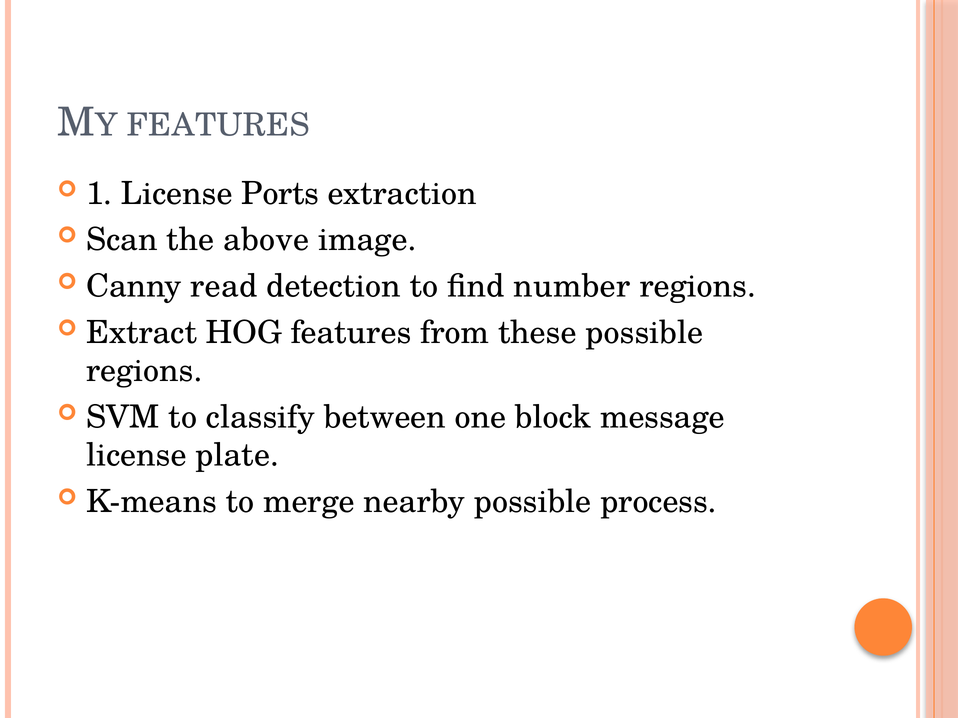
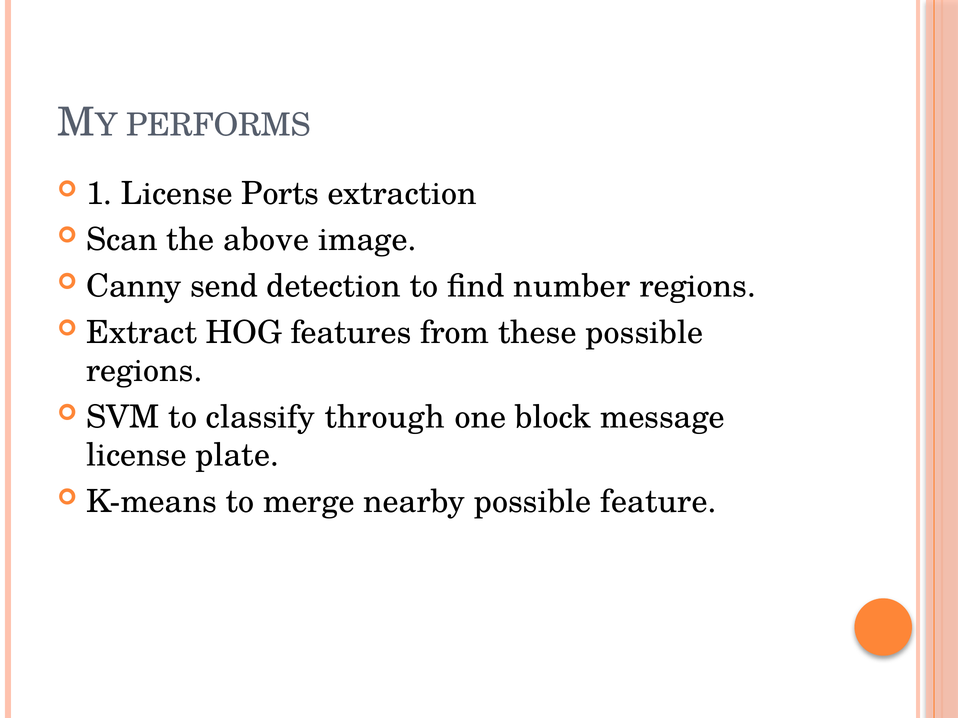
FEATURES at (218, 125): FEATURES -> PERFORMS
read: read -> send
between: between -> through
process: process -> feature
